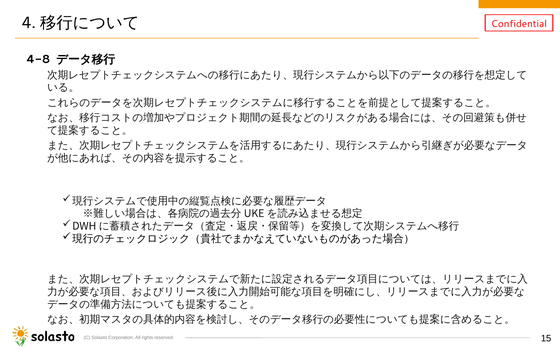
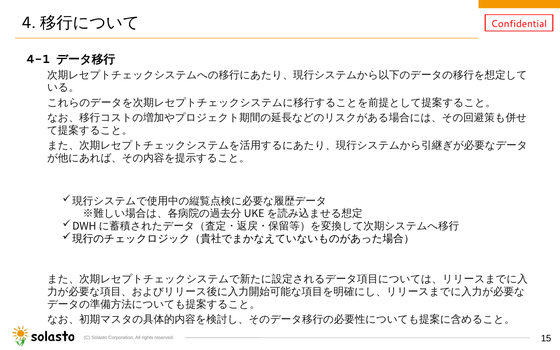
4-8: 4-8 -> 4-1
